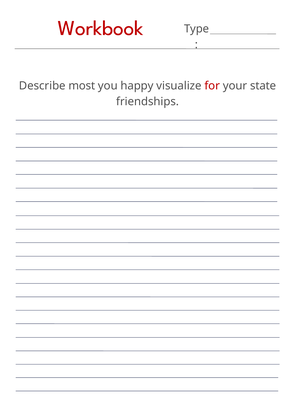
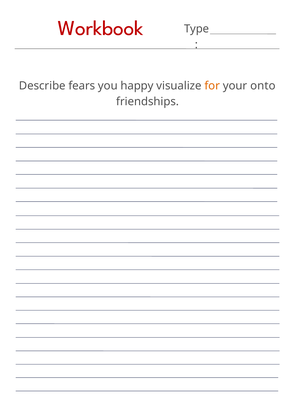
most: most -> fears
for colour: red -> orange
state: state -> onto
